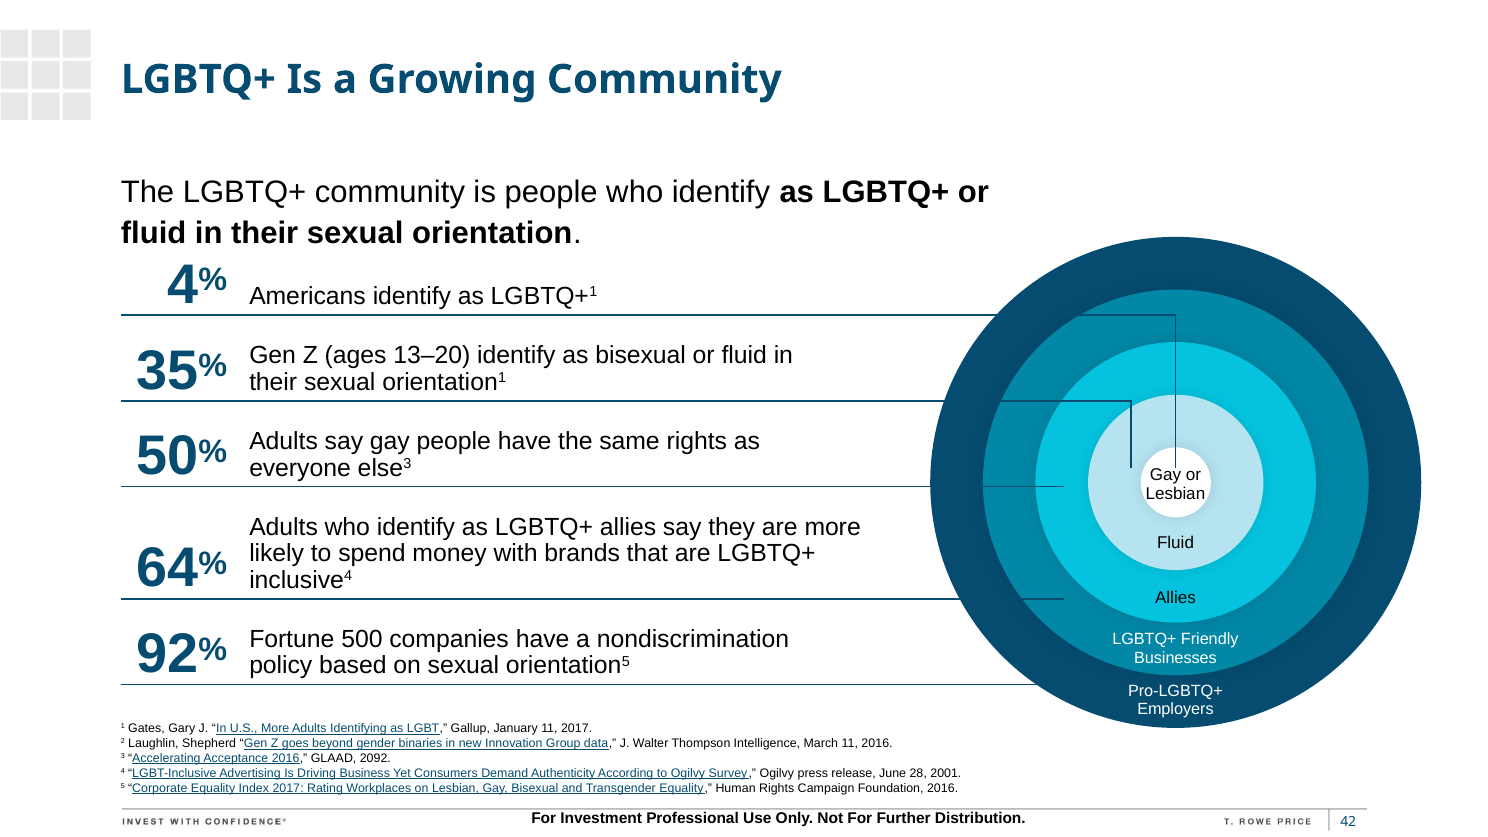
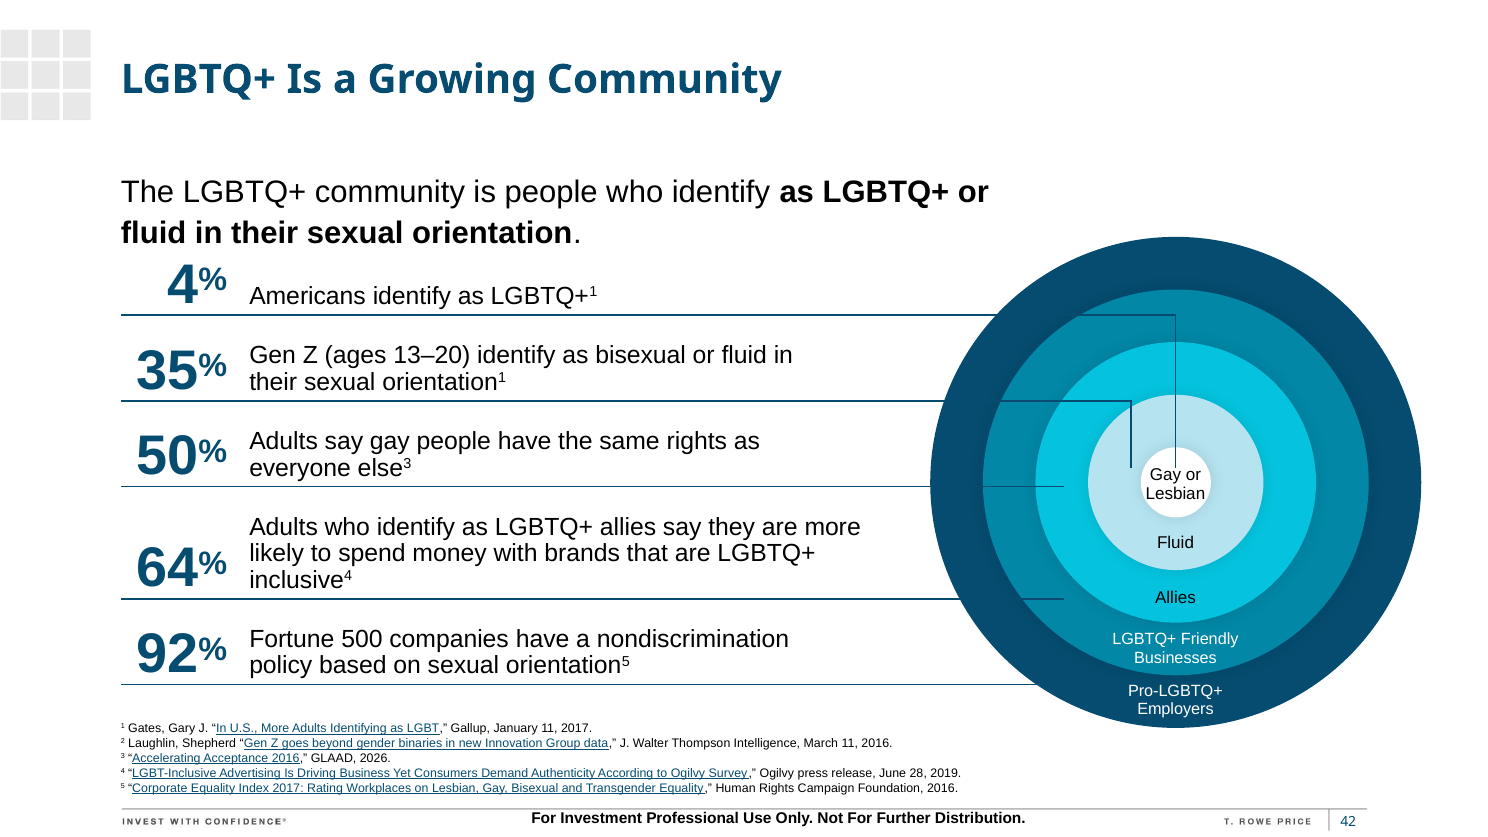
2092: 2092 -> 2026
2001: 2001 -> 2019
